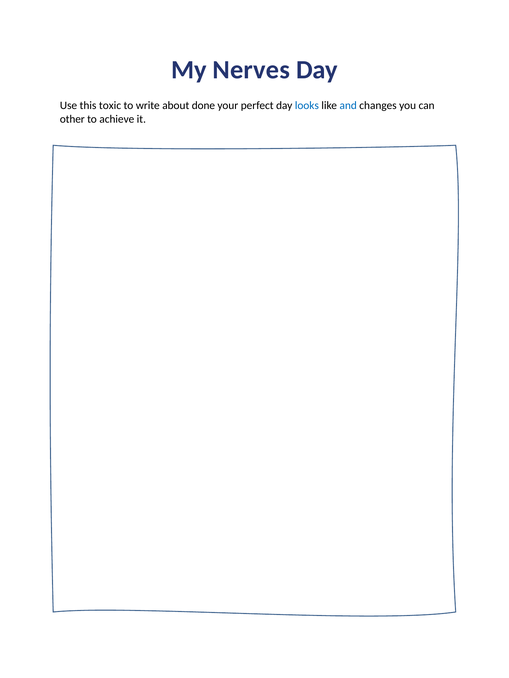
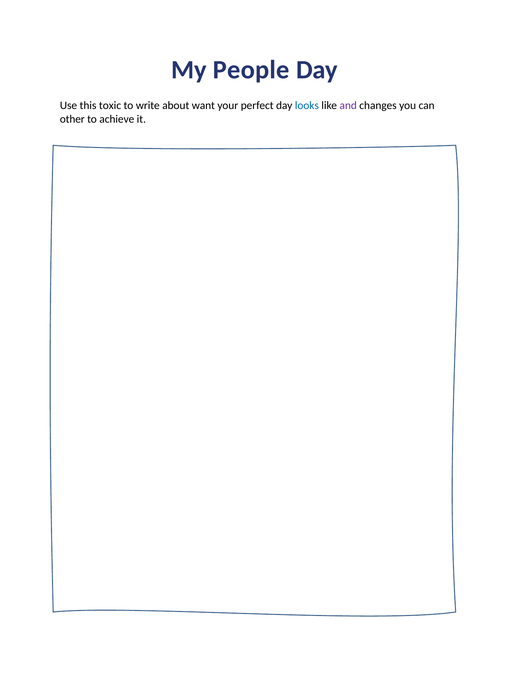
Nerves: Nerves -> People
done: done -> want
and colour: blue -> purple
